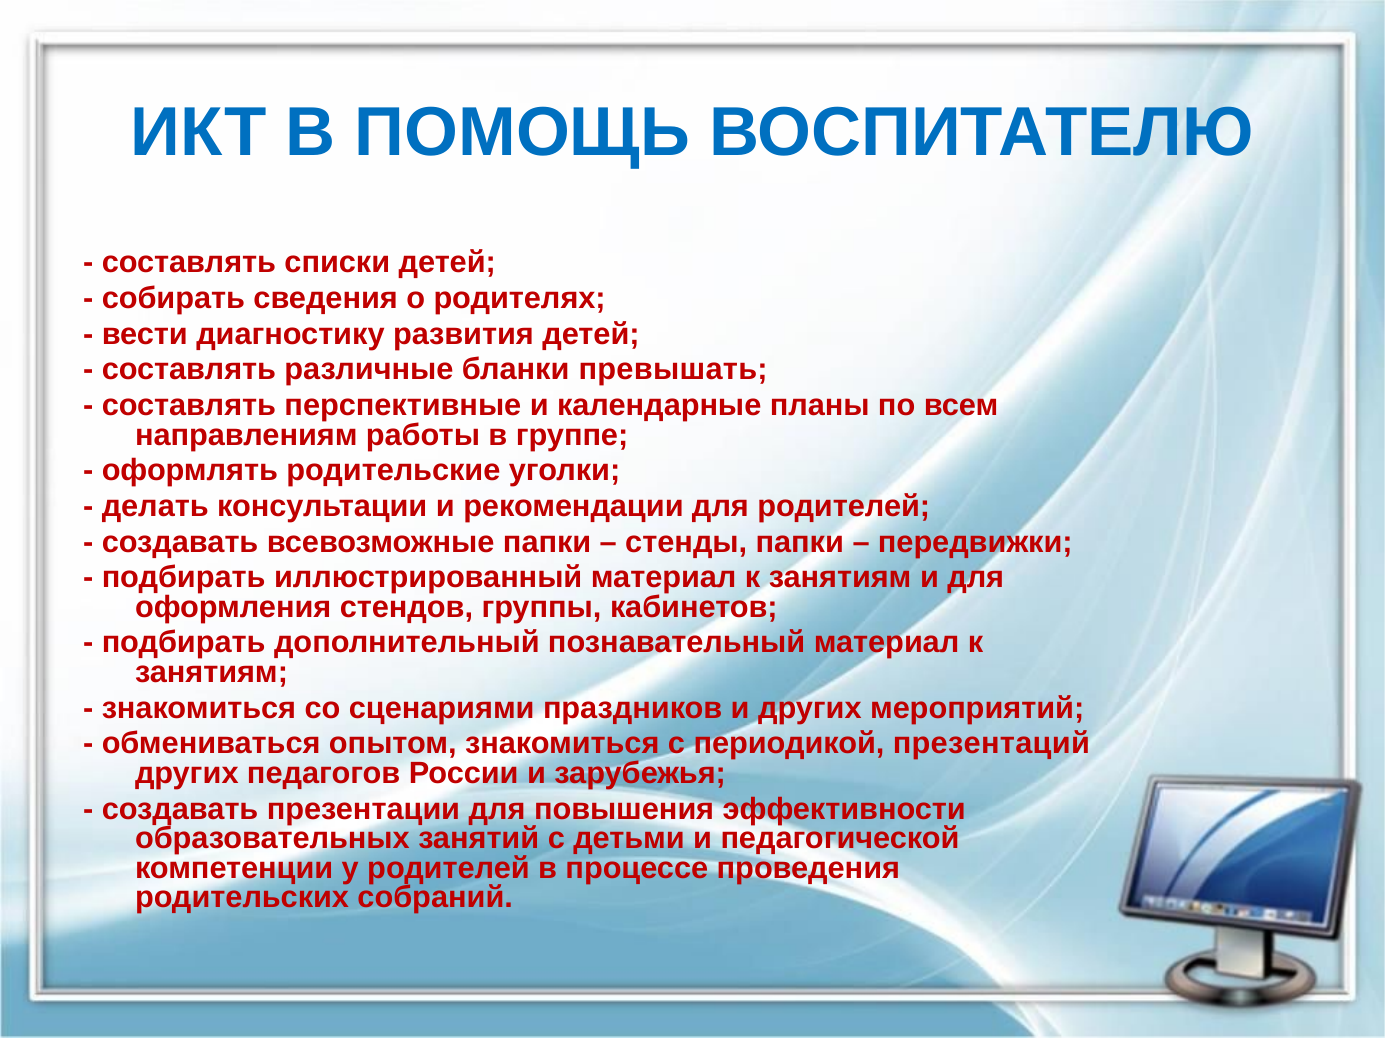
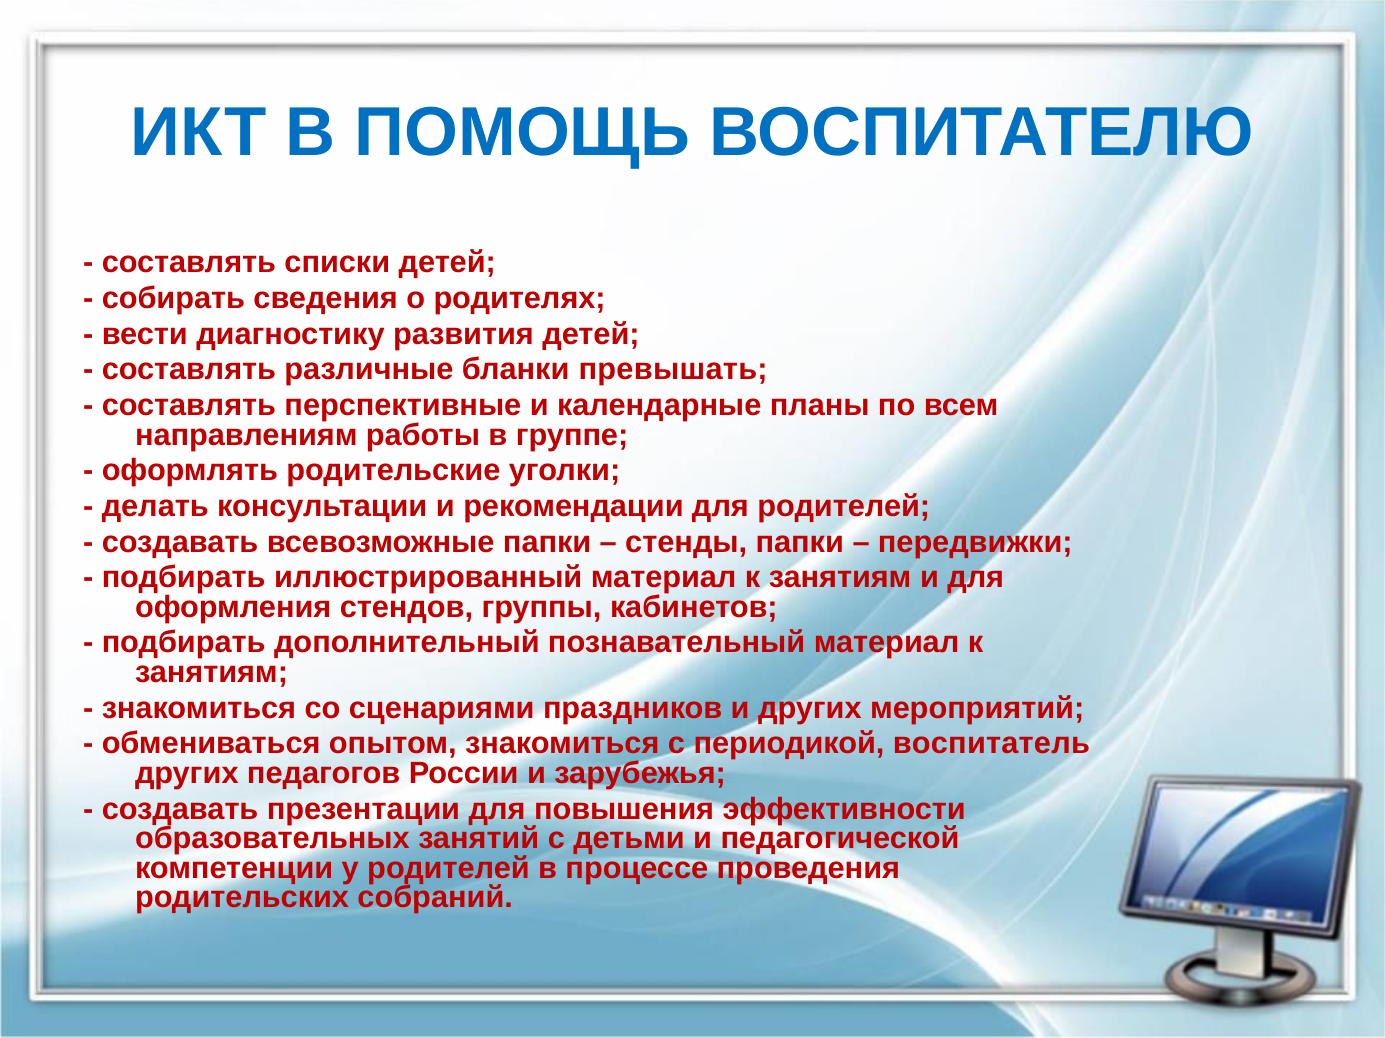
презентаций: презентаций -> воспитатель
